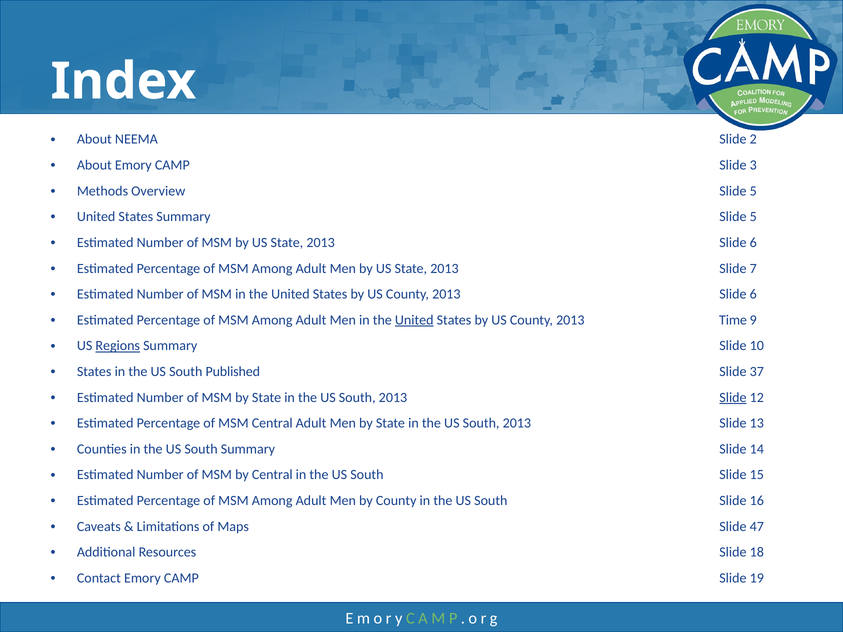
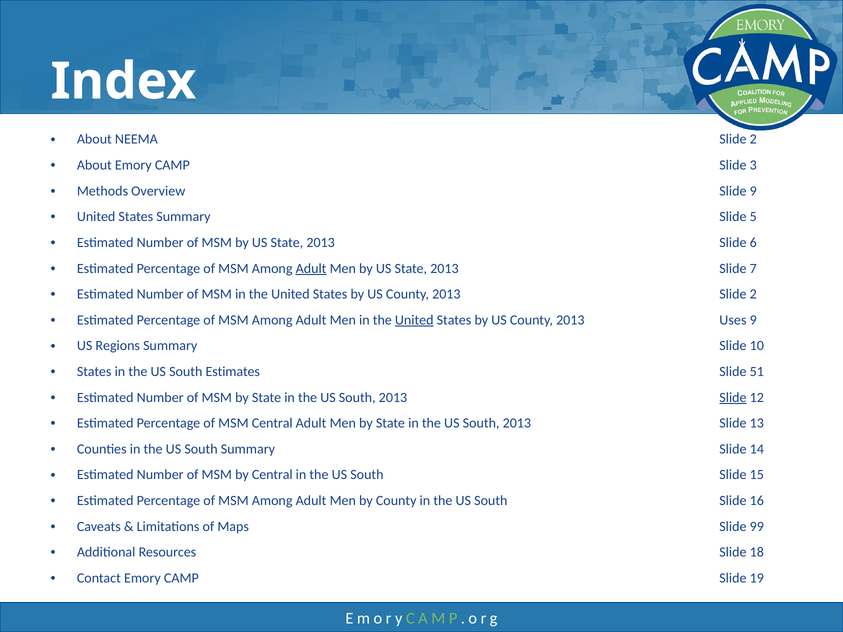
Overview Slide 5: 5 -> 9
Adult at (311, 268) underline: none -> present
County 2013 Slide 6: 6 -> 2
Time: Time -> Uses
Regions underline: present -> none
Published: Published -> Estimates
37: 37 -> 51
47: 47 -> 99
